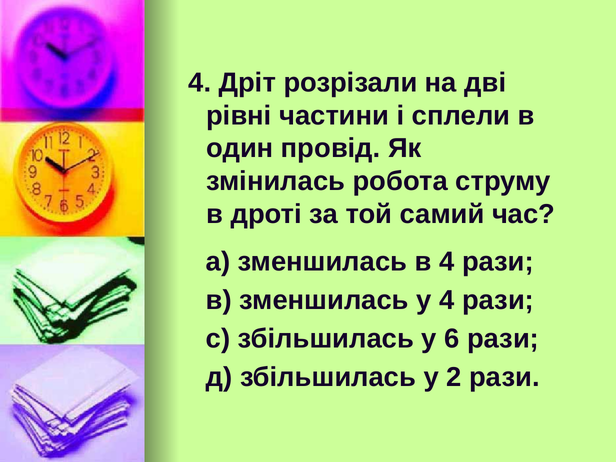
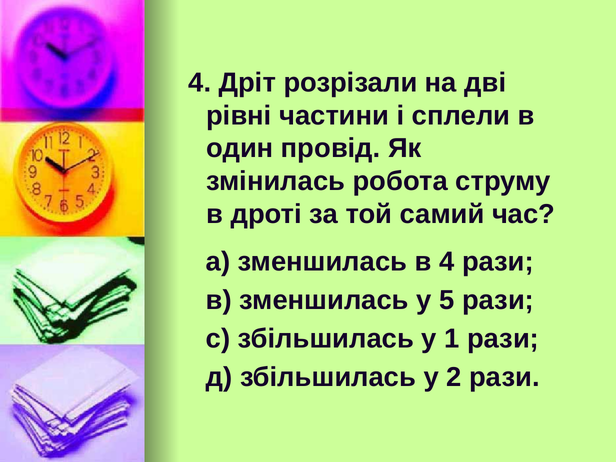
у 4: 4 -> 5
6: 6 -> 1
